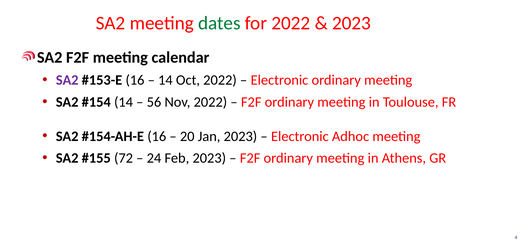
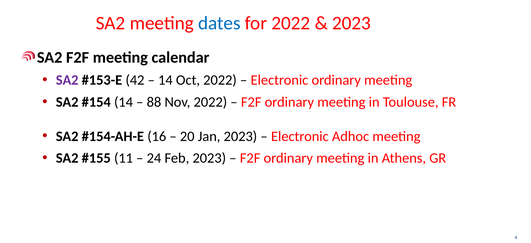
dates colour: green -> blue
16 at (135, 80): 16 -> 42
56: 56 -> 88
72: 72 -> 11
